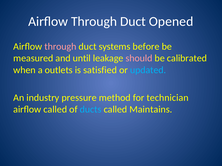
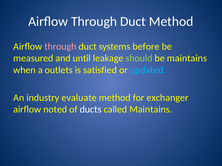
Duct Opened: Opened -> Method
should colour: pink -> light green
be calibrated: calibrated -> maintains
pressure: pressure -> evaluate
technician: technician -> exchanger
airflow called: called -> noted
ducts colour: light blue -> white
